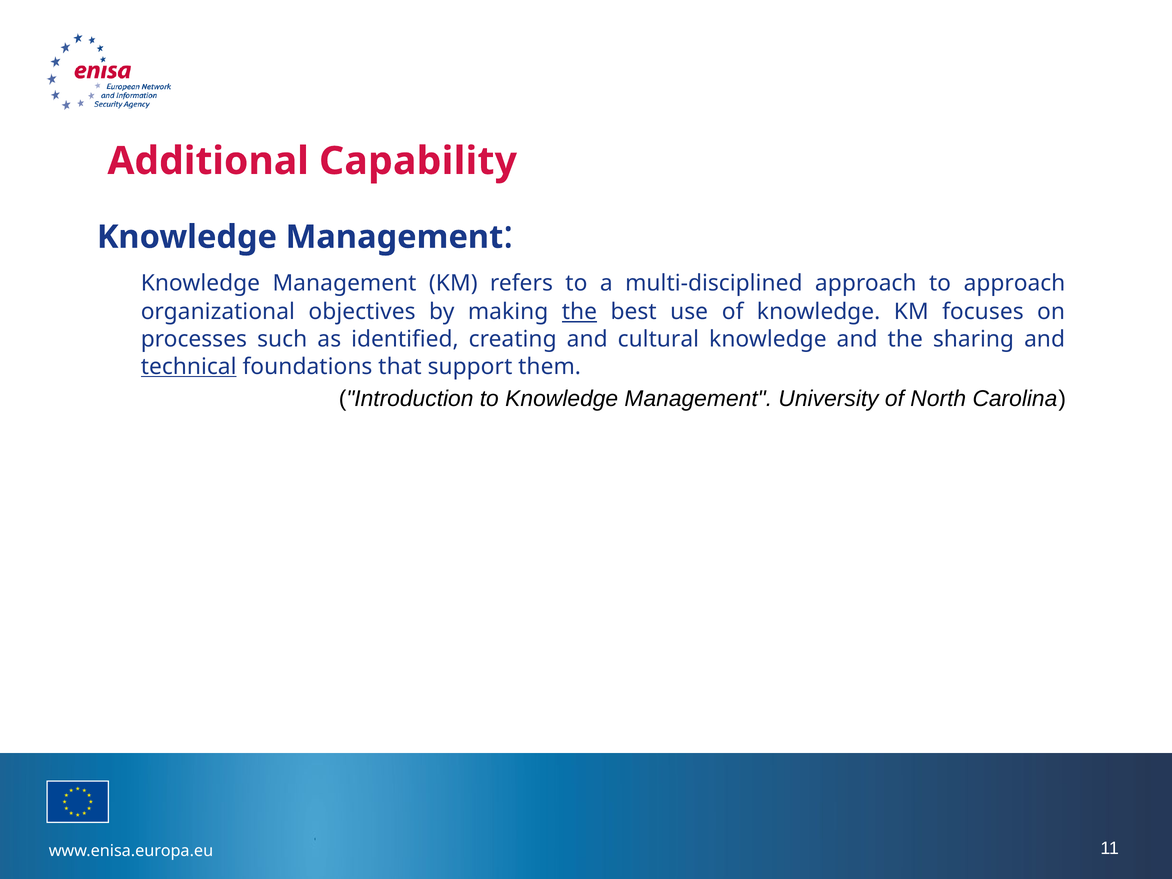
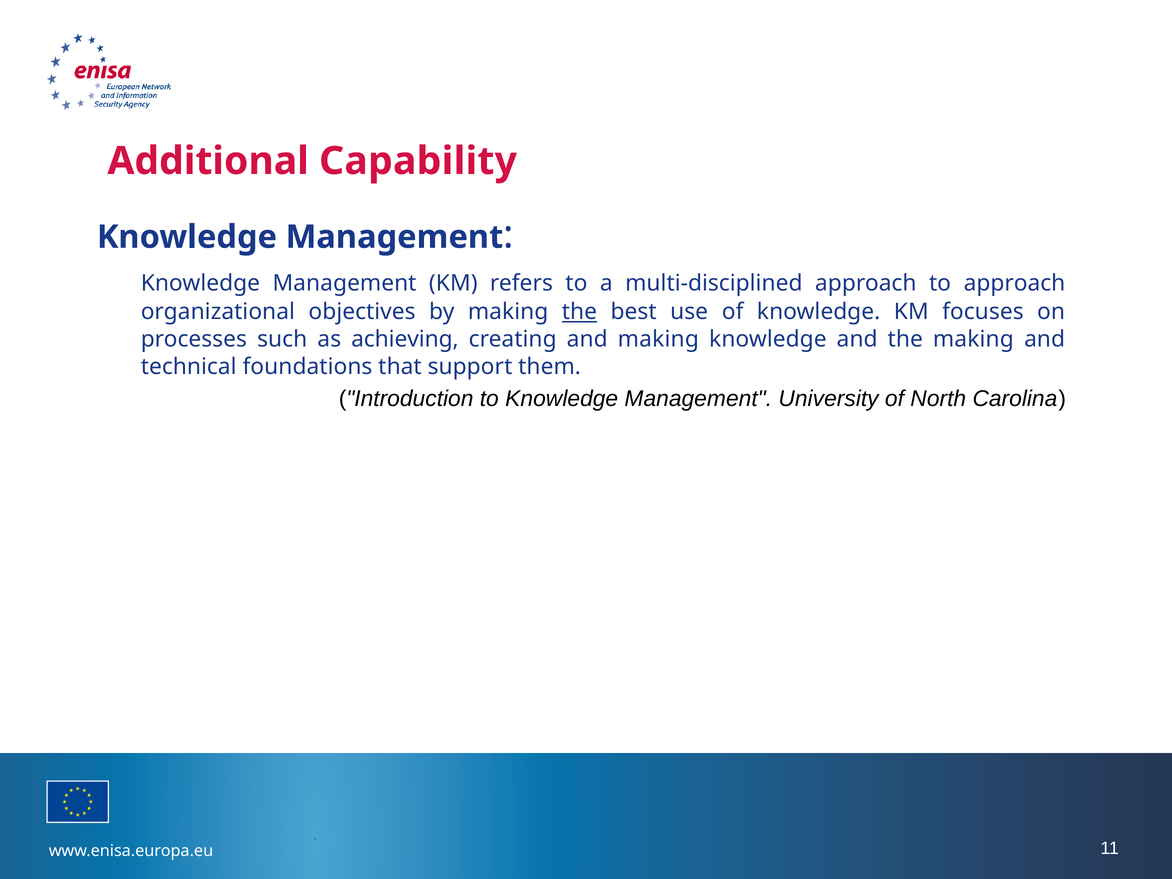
identified: identified -> achieving
and cultural: cultural -> making
the sharing: sharing -> making
technical underline: present -> none
